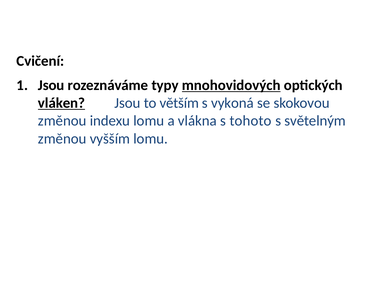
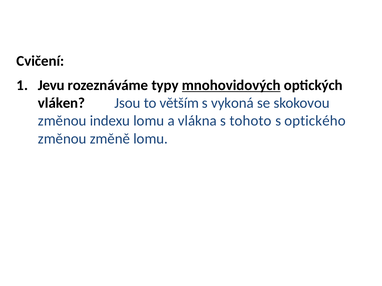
Jsou at (51, 85): Jsou -> Jevu
vláken underline: present -> none
světelným: světelným -> optického
vyšším: vyšším -> změně
